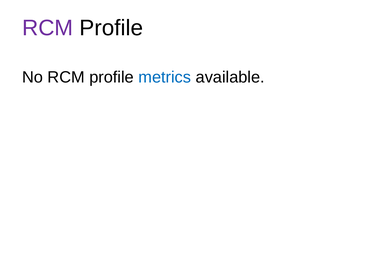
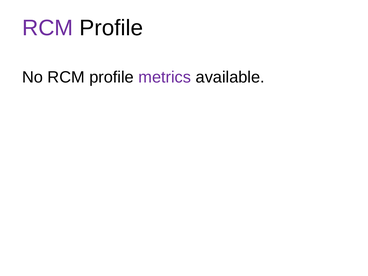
metrics colour: blue -> purple
